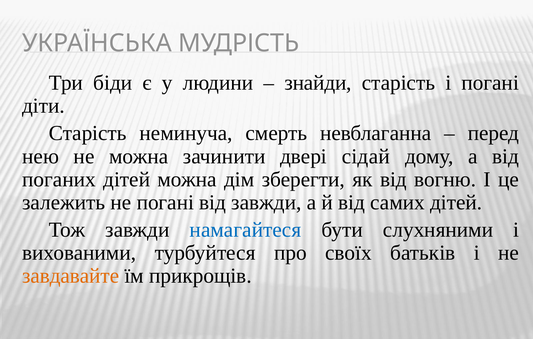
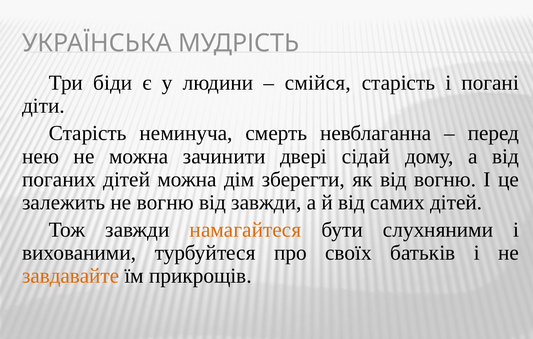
знайди: знайди -> смійся
не погані: погані -> вогню
намагайтеся colour: blue -> orange
